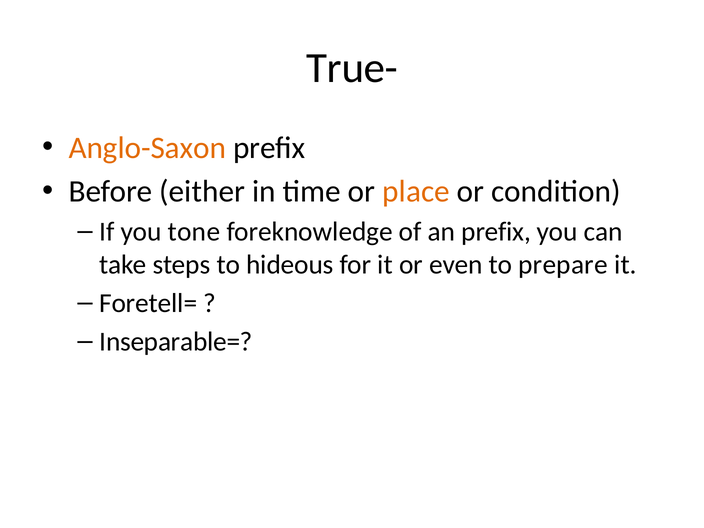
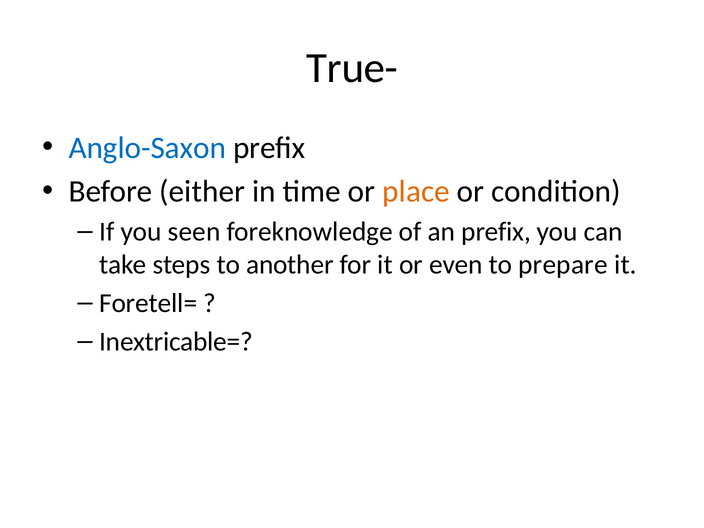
Anglo-Saxon colour: orange -> blue
tone: tone -> seen
hideous: hideous -> another
Inseparable=: Inseparable= -> Inextricable=
